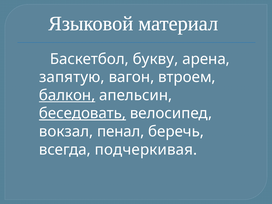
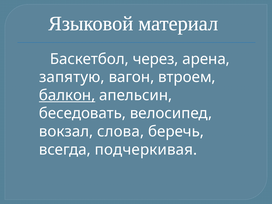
букву: букву -> через
беседовать underline: present -> none
пенал: пенал -> слова
